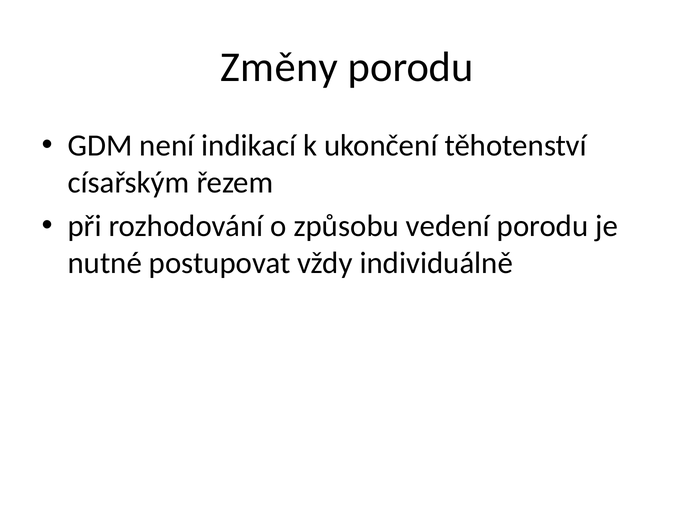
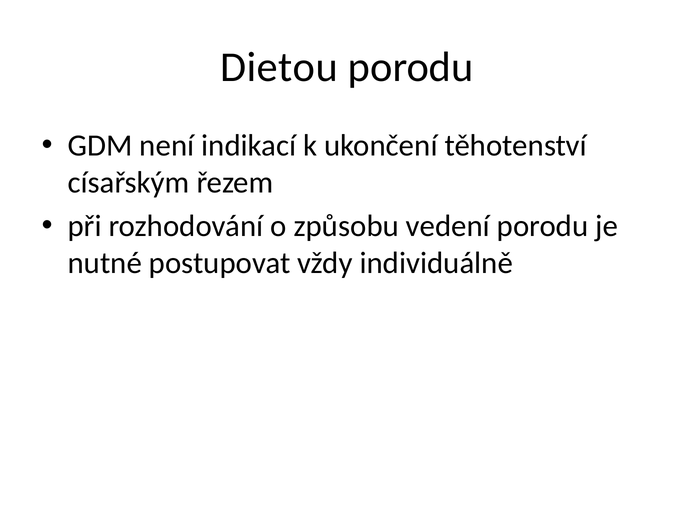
Změny: Změny -> Dietou
